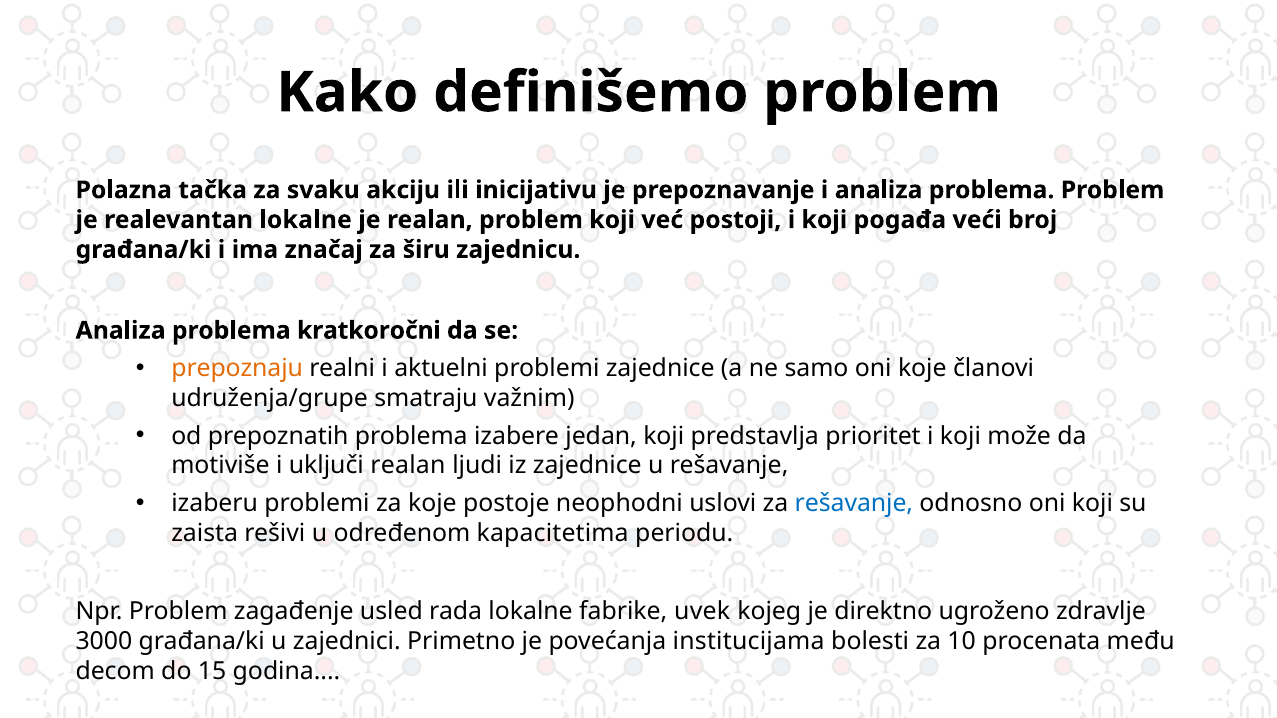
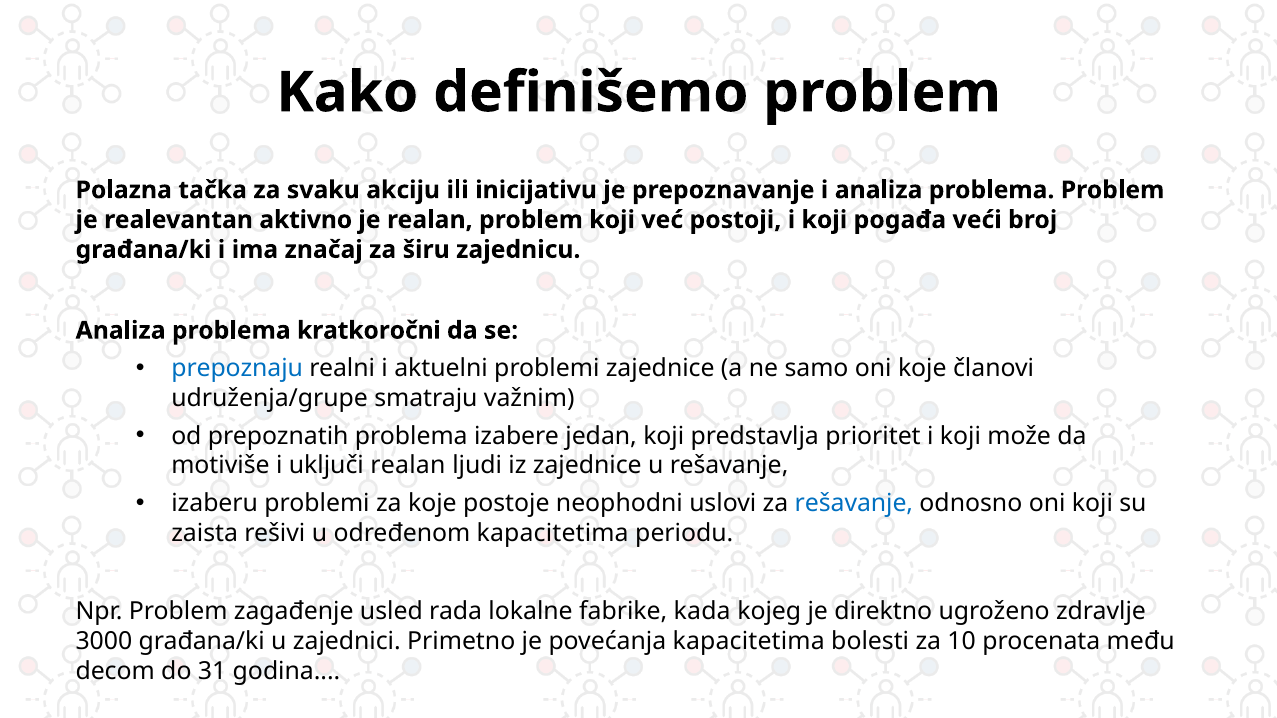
realevantan lokalne: lokalne -> aktivno
prepoznaju colour: orange -> blue
uvek: uvek -> kada
povećanja institucijama: institucijama -> kapacitetima
15: 15 -> 31
